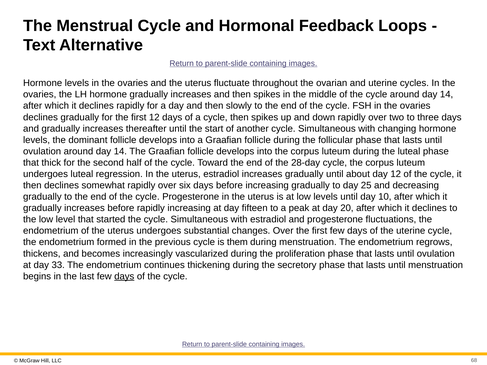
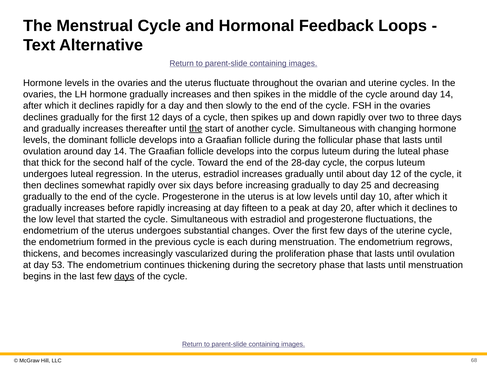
the at (196, 129) underline: none -> present
them: them -> each
33: 33 -> 53
